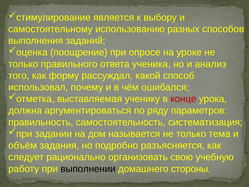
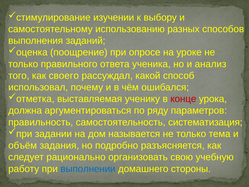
является: является -> изучении
форму: форму -> своего
выполнении colour: black -> blue
